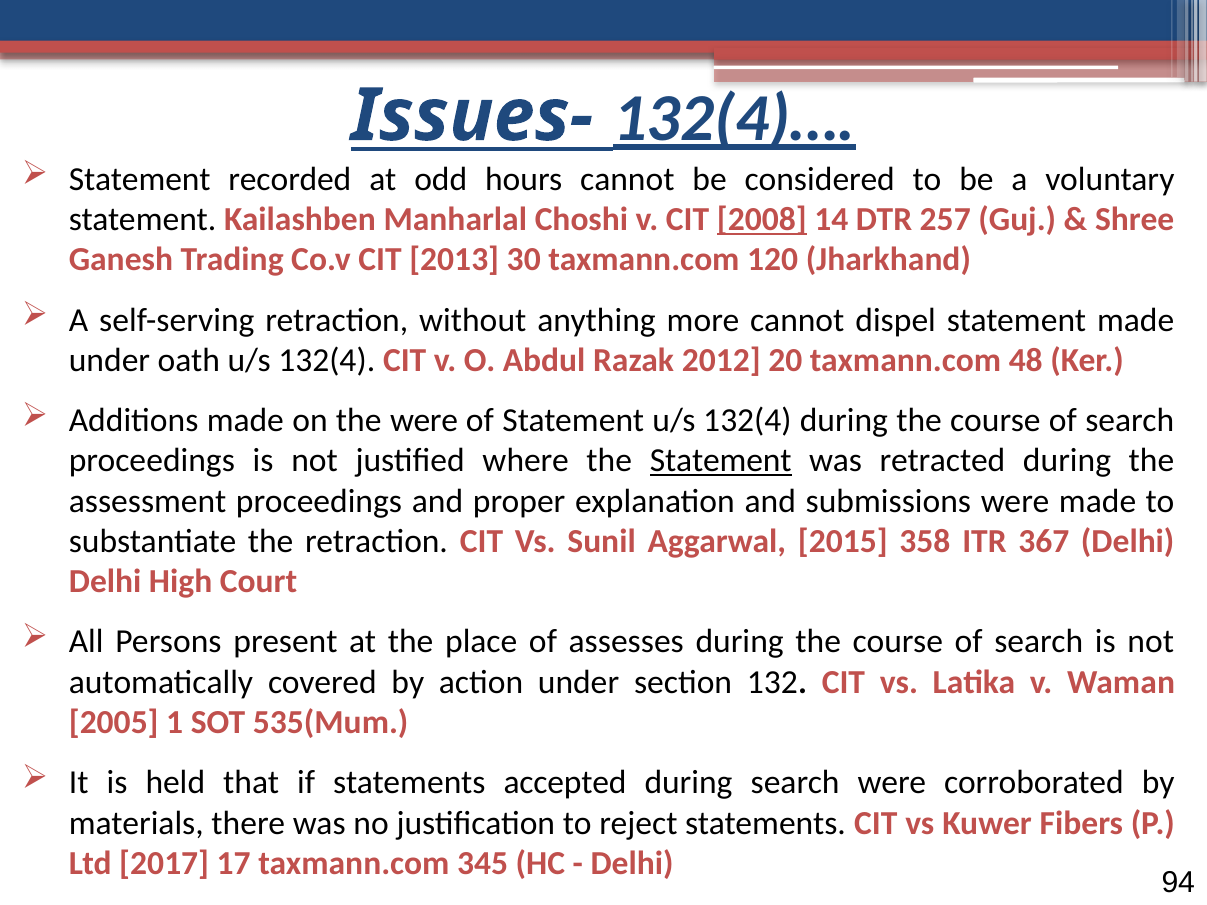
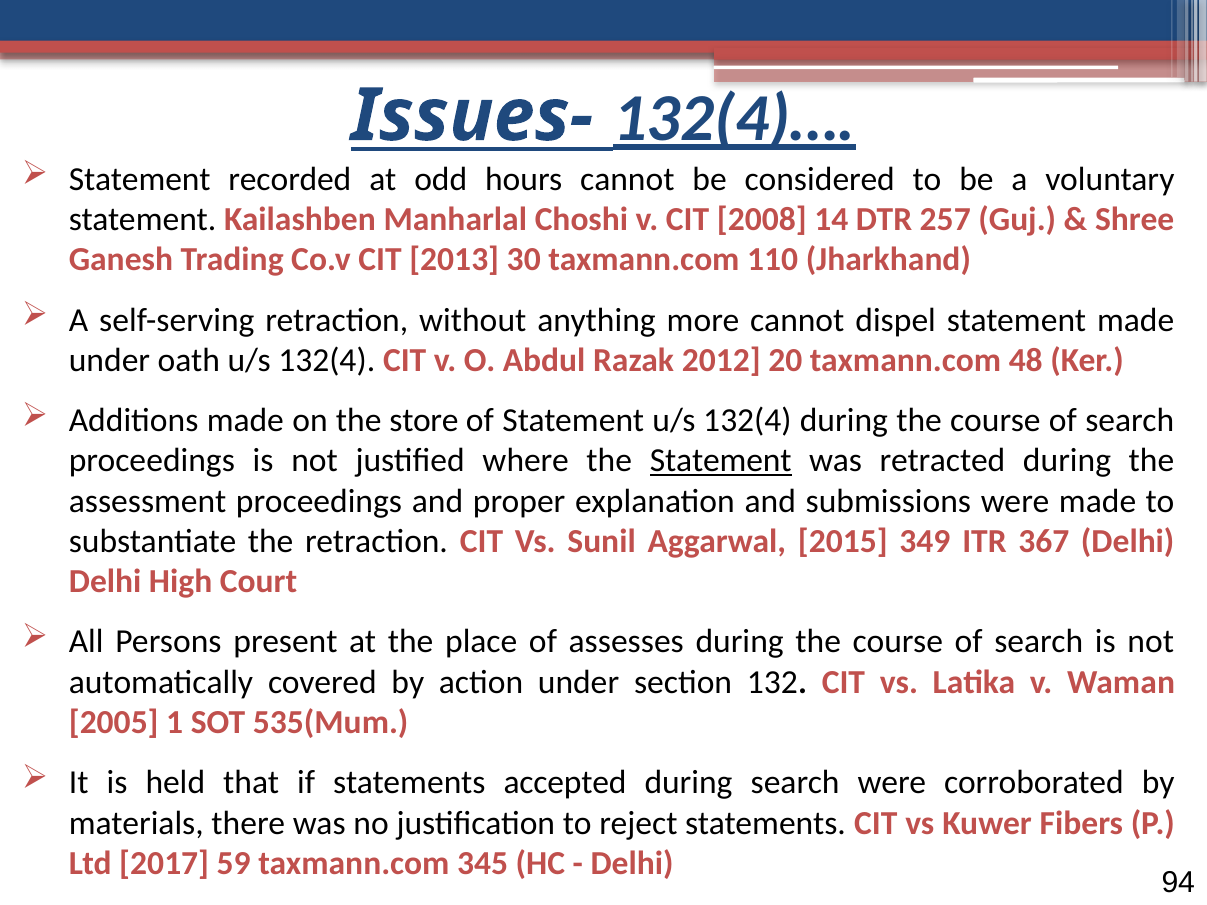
2008 underline: present -> none
120: 120 -> 110
the were: were -> store
358: 358 -> 349
17: 17 -> 59
